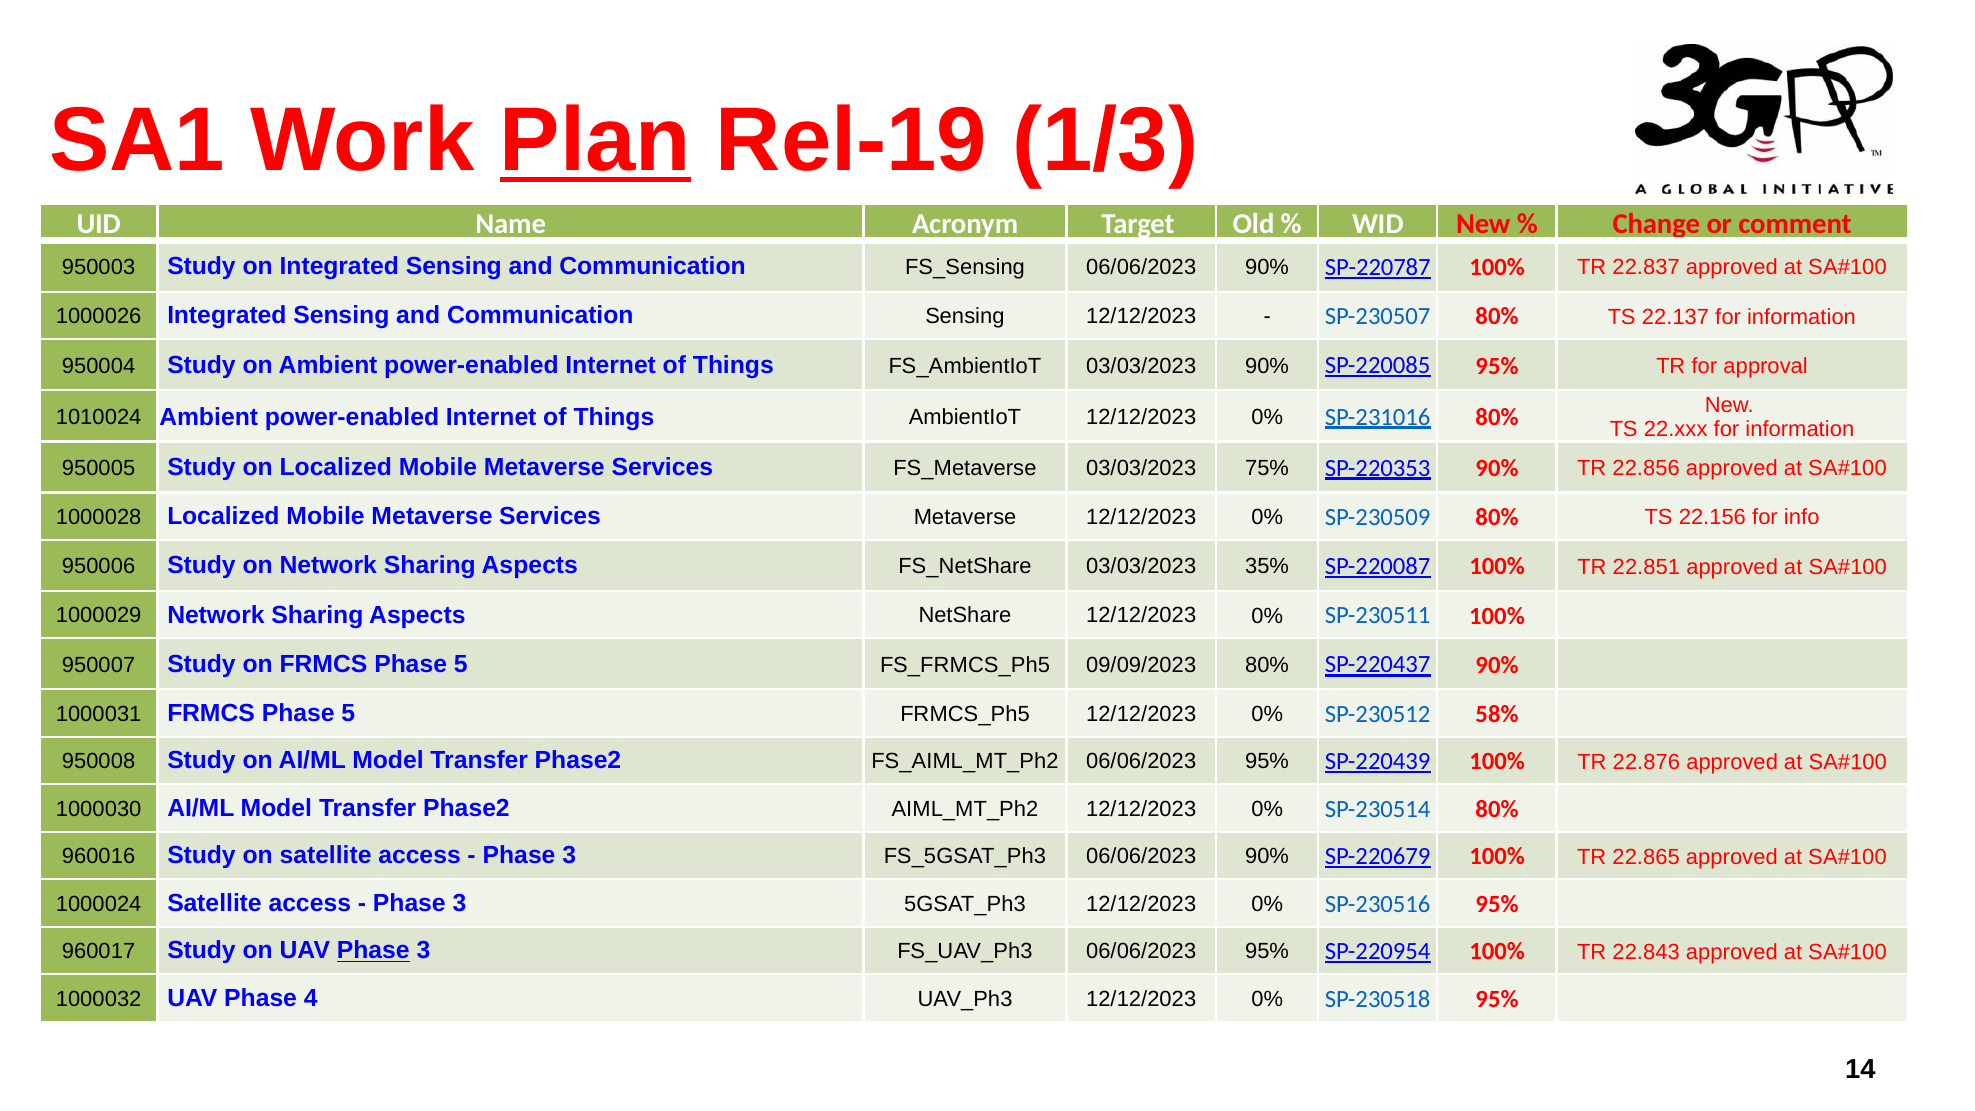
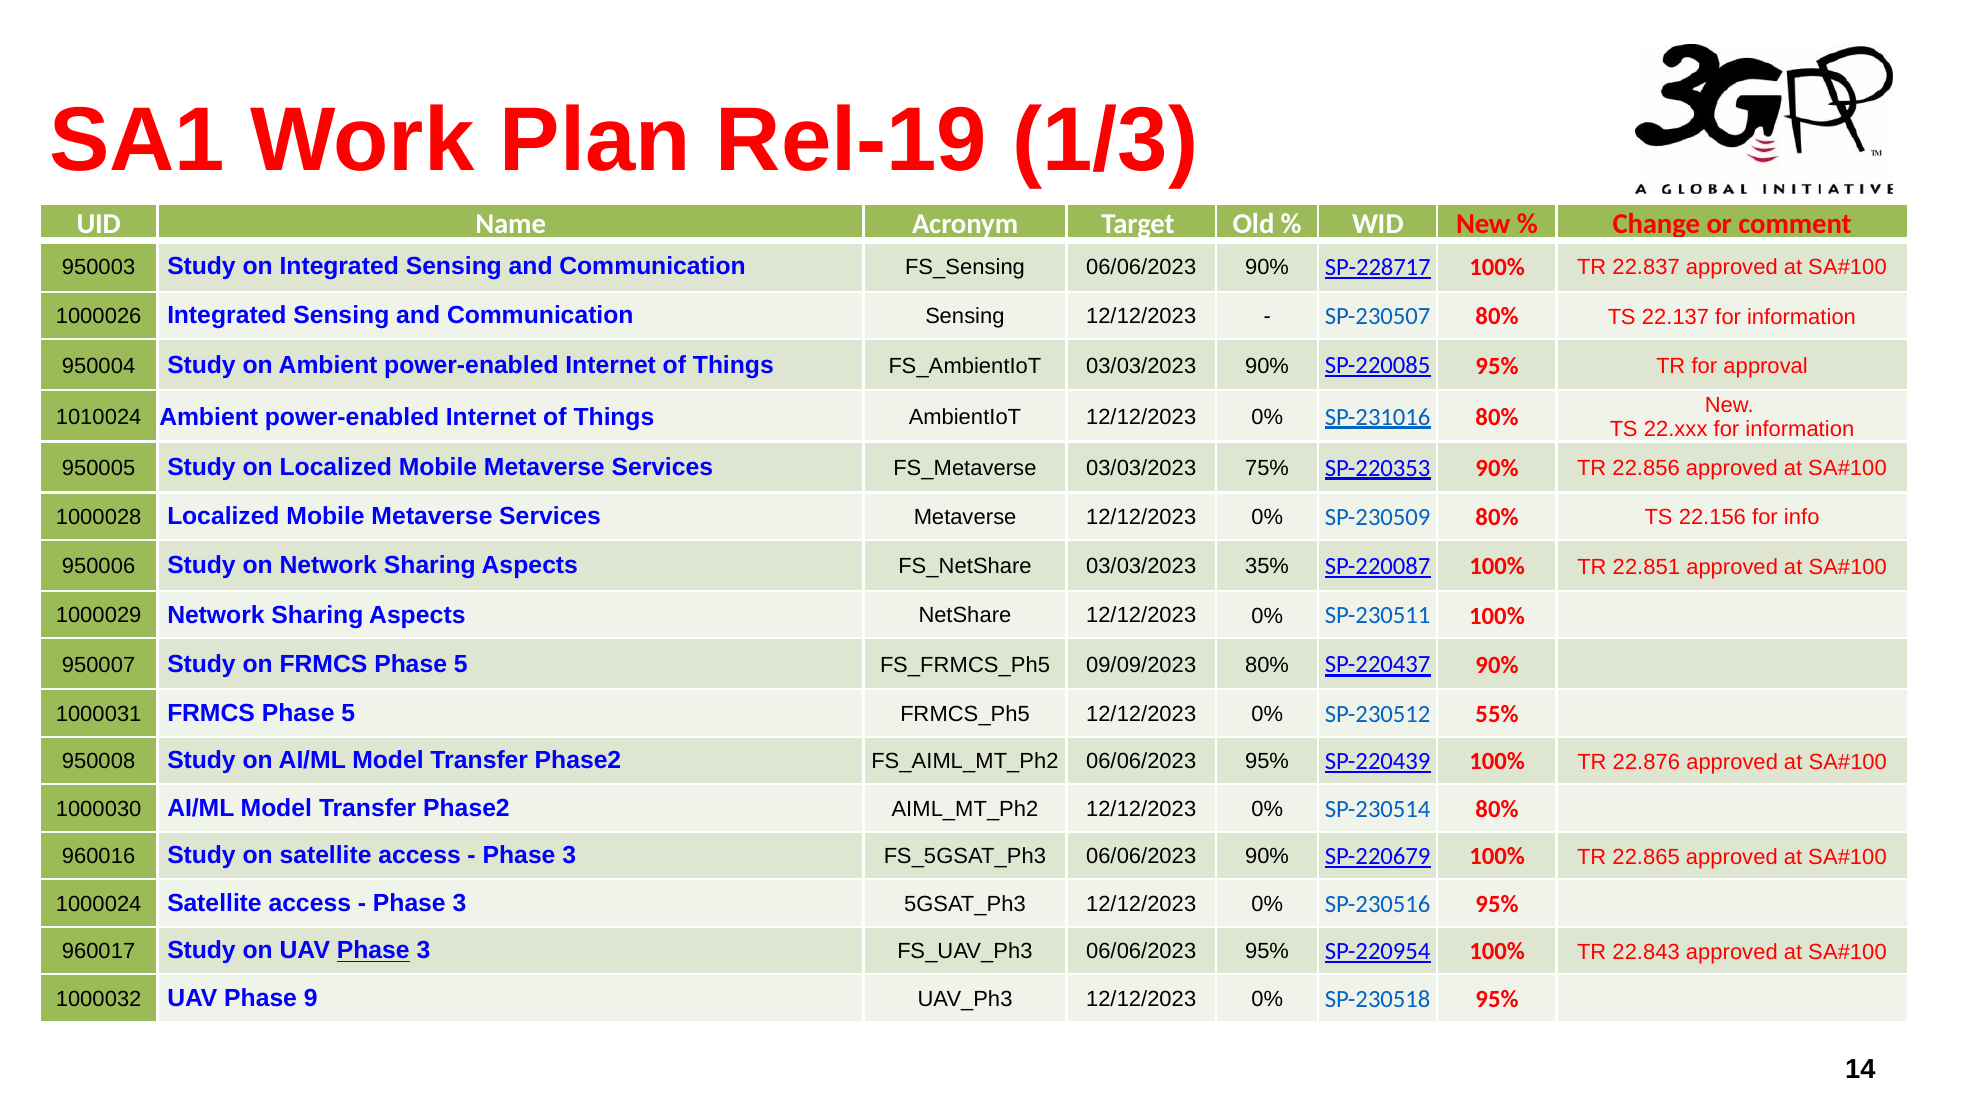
Plan underline: present -> none
SP-220787: SP-220787 -> SP-228717
58%: 58% -> 55%
4: 4 -> 9
